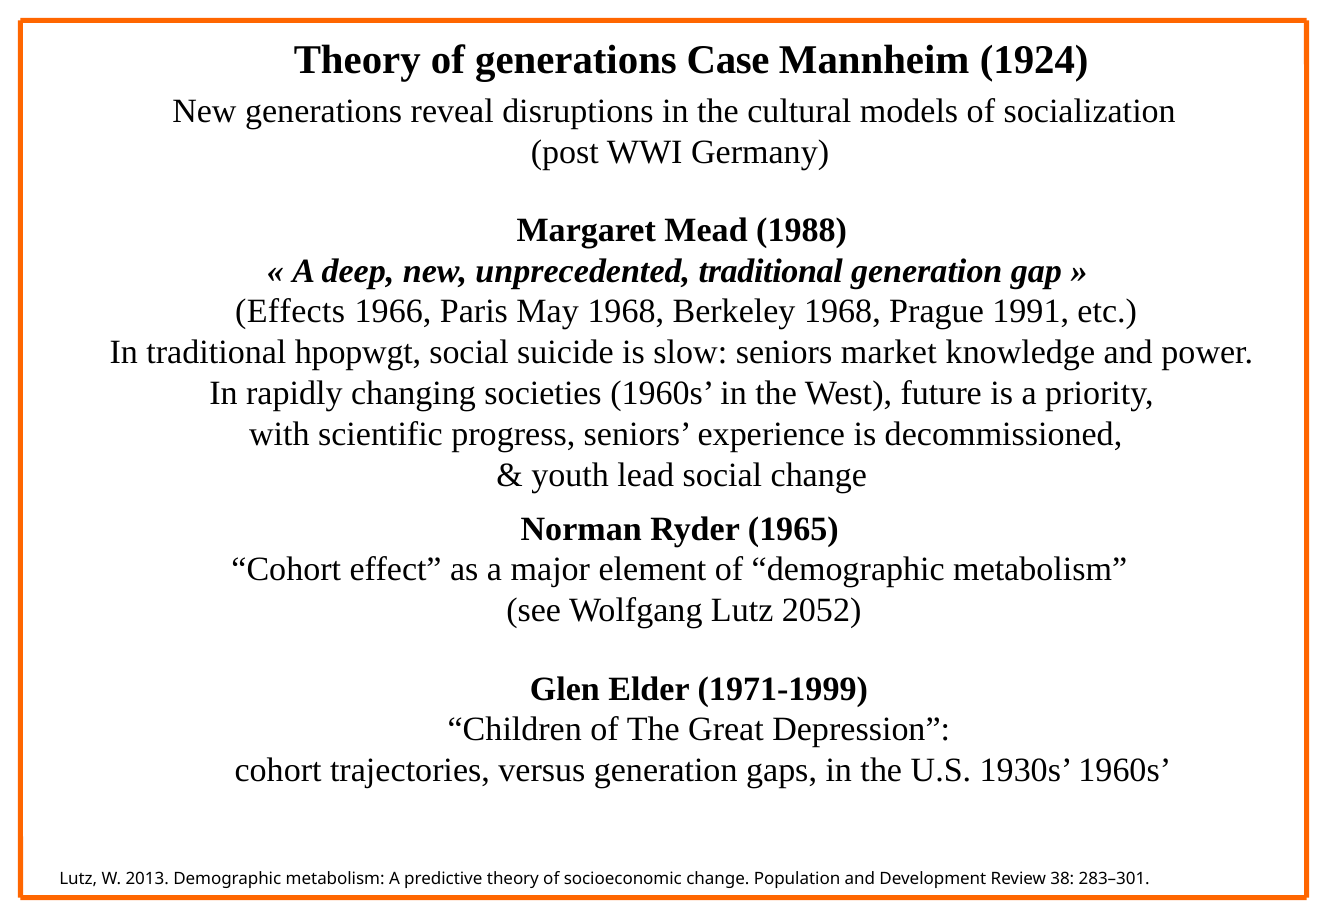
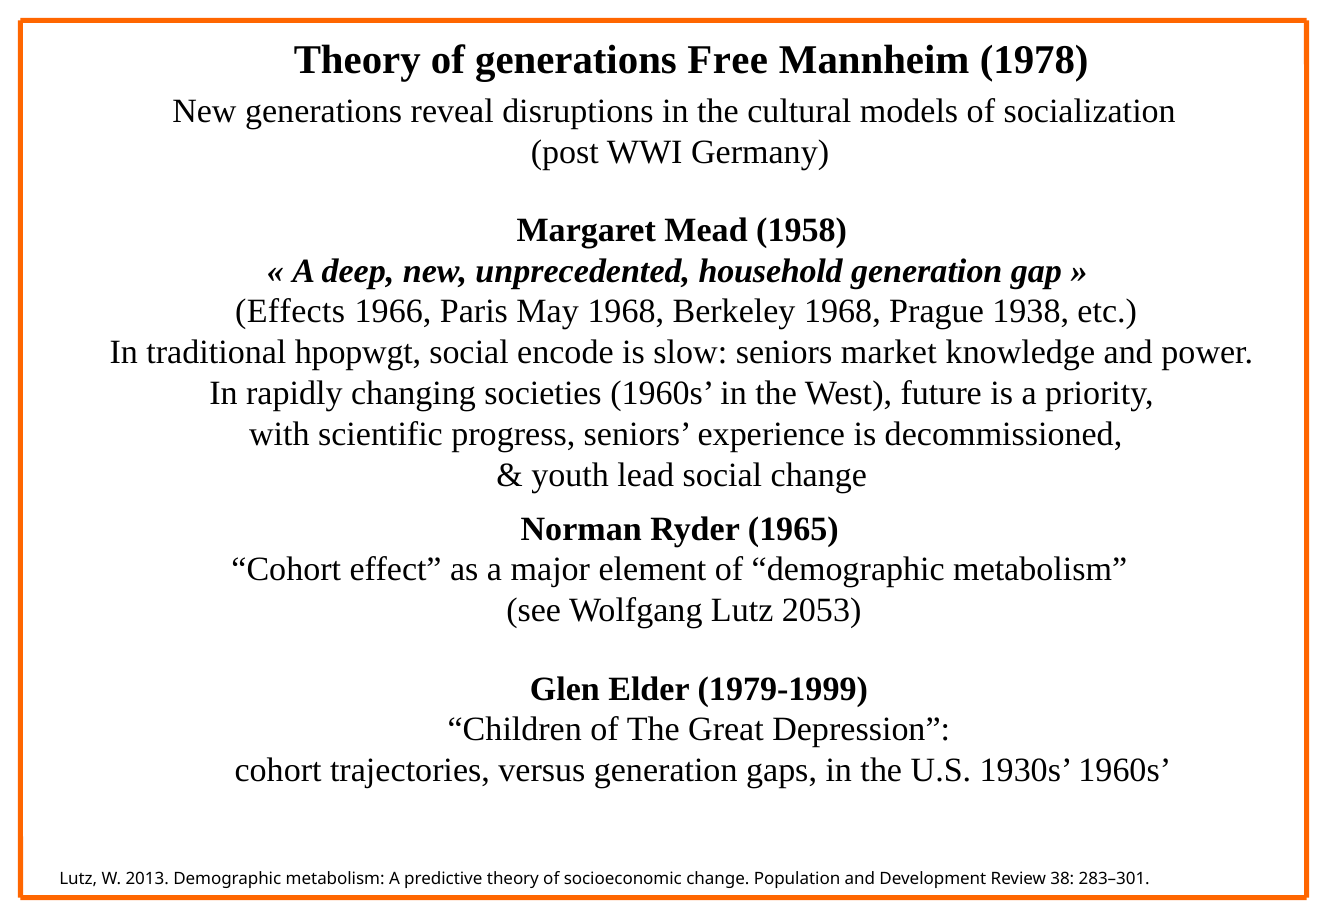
Case: Case -> Free
1924: 1924 -> 1978
1988: 1988 -> 1958
unprecedented traditional: traditional -> household
1991: 1991 -> 1938
suicide: suicide -> encode
2052: 2052 -> 2053
1971-1999: 1971-1999 -> 1979-1999
